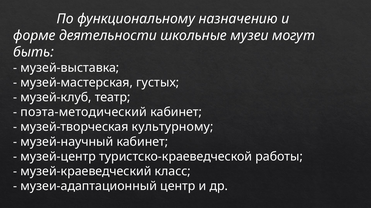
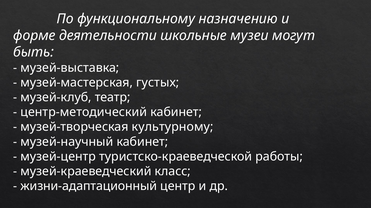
поэта-методический: поэта-методический -> центр-методический
музеи-адаптационный: музеи-адаптационный -> жизни-адаптационный
